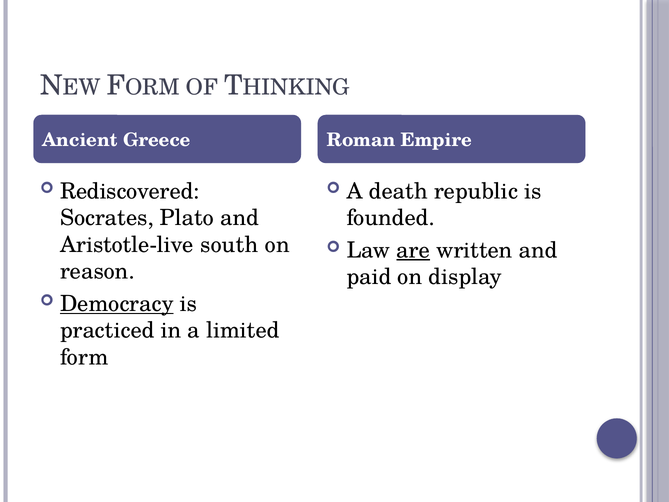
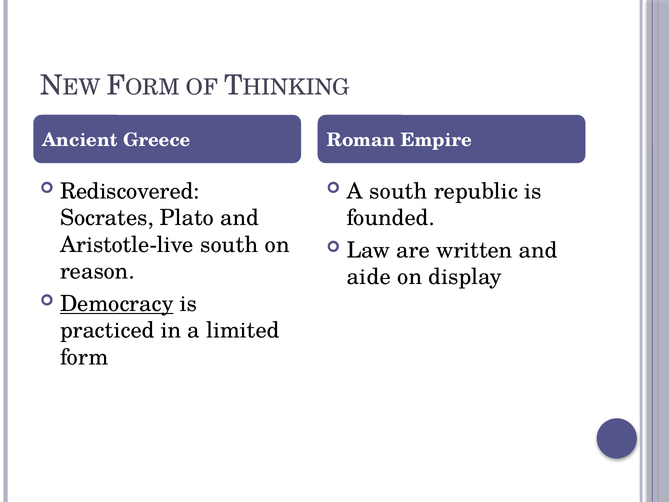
A death: death -> south
are underline: present -> none
paid: paid -> aide
